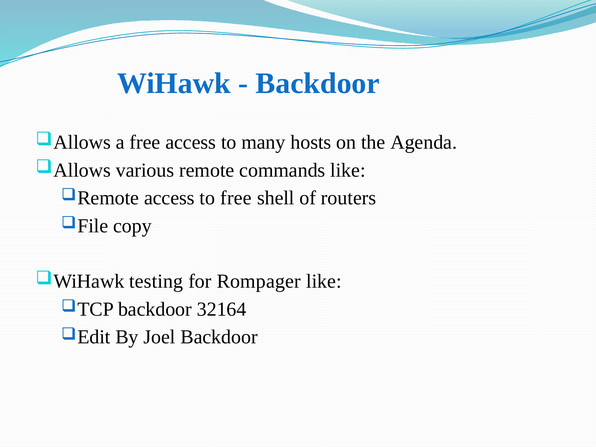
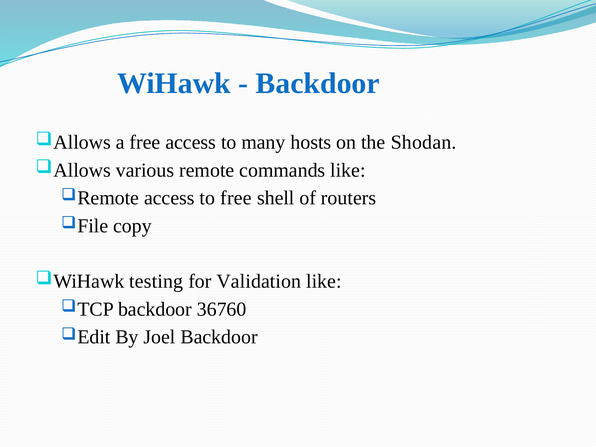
Agenda: Agenda -> Shodan
Rompager: Rompager -> Validation
32164: 32164 -> 36760
